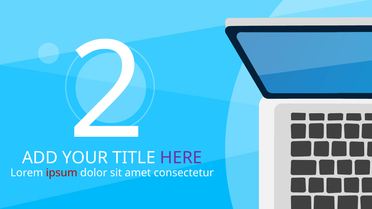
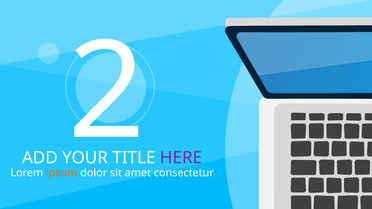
ipsum colour: red -> orange
